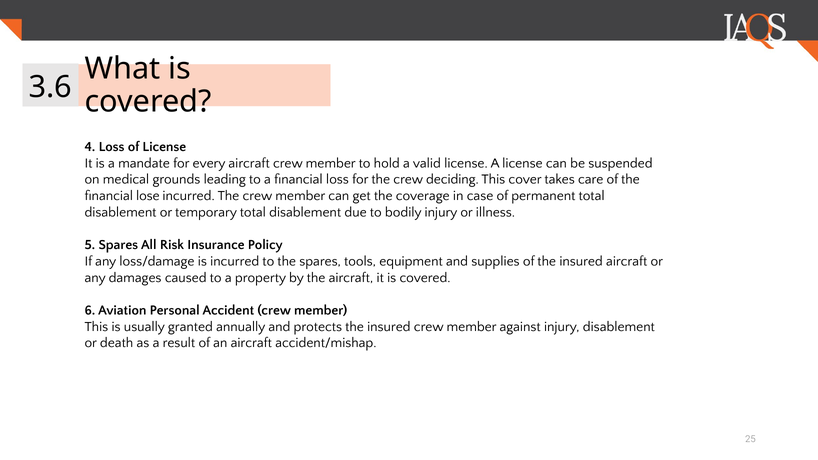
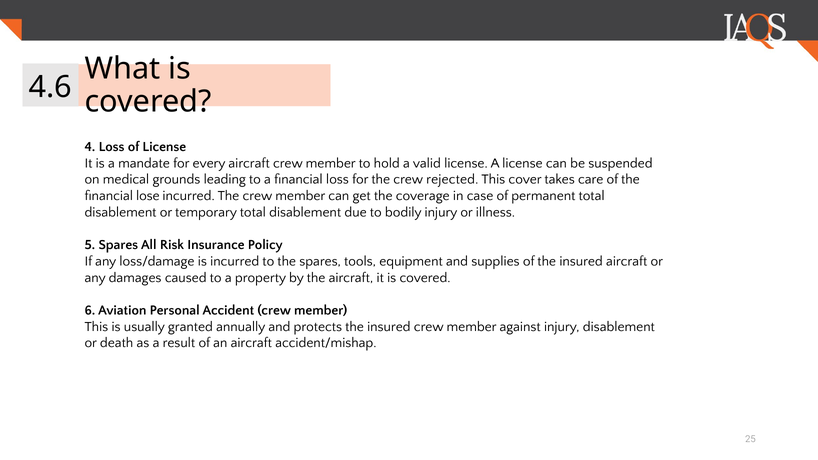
3.6: 3.6 -> 4.6
deciding: deciding -> rejected
